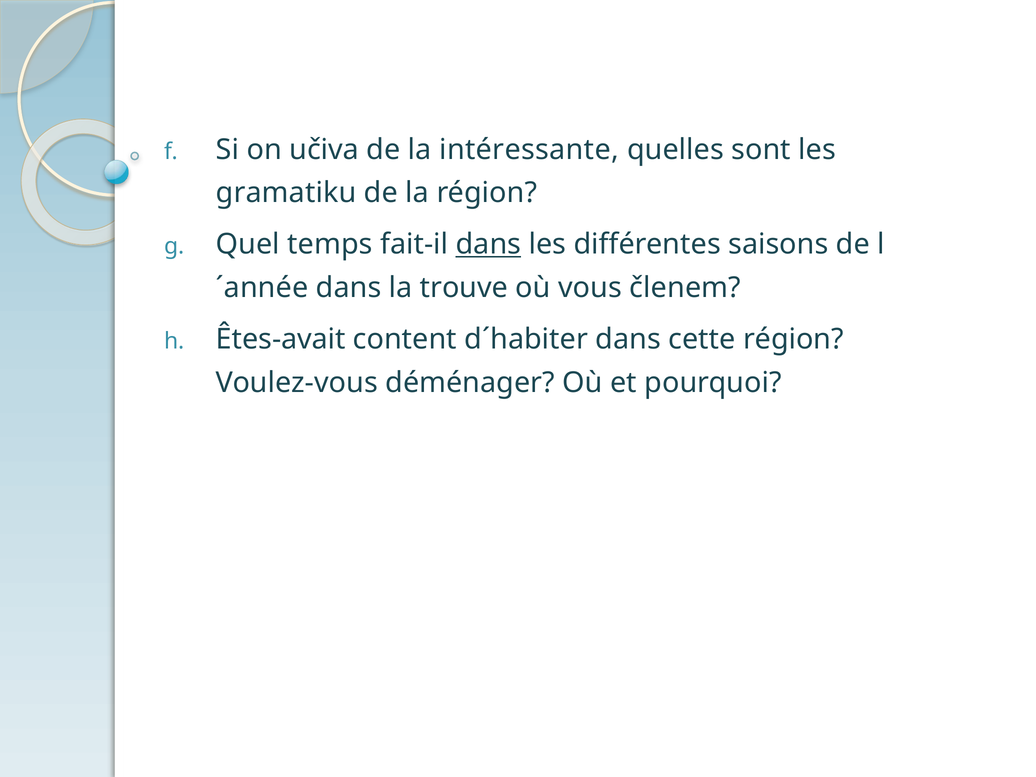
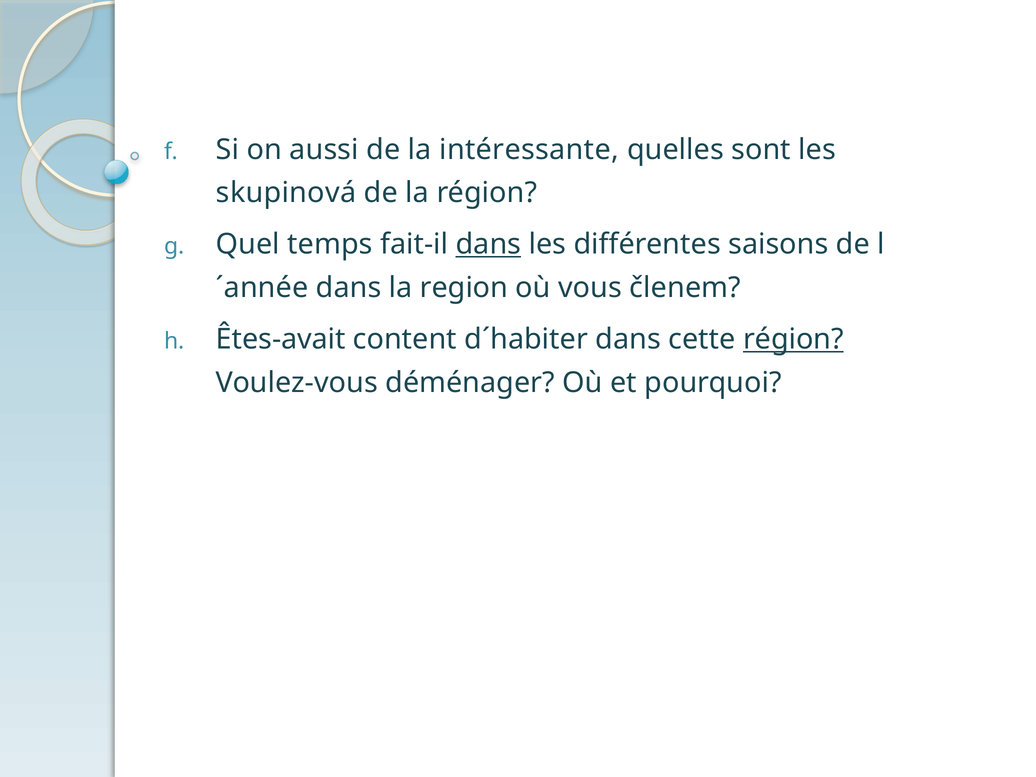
učiva: učiva -> aussi
gramatiku: gramatiku -> skupinová
trouve: trouve -> region
région at (793, 339) underline: none -> present
